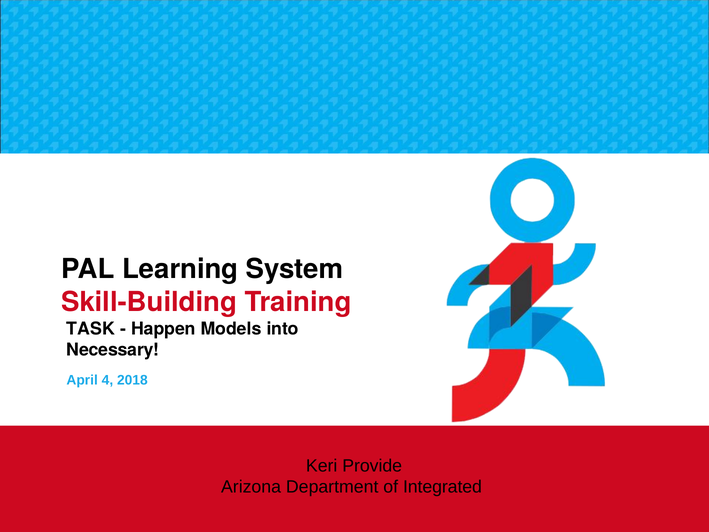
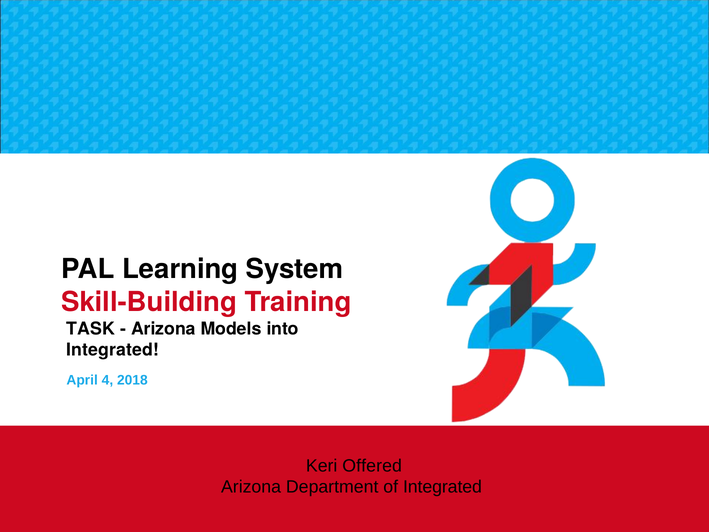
Happen at (163, 329): Happen -> Arizona
Necessary at (113, 350): Necessary -> Integrated
Provide: Provide -> Offered
